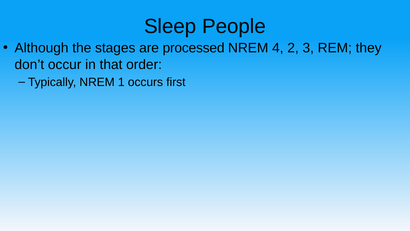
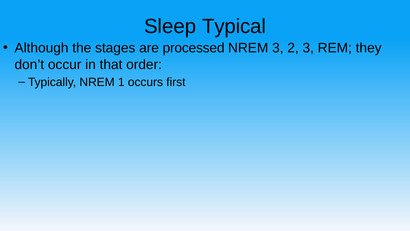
People: People -> Typical
NREM 4: 4 -> 3
